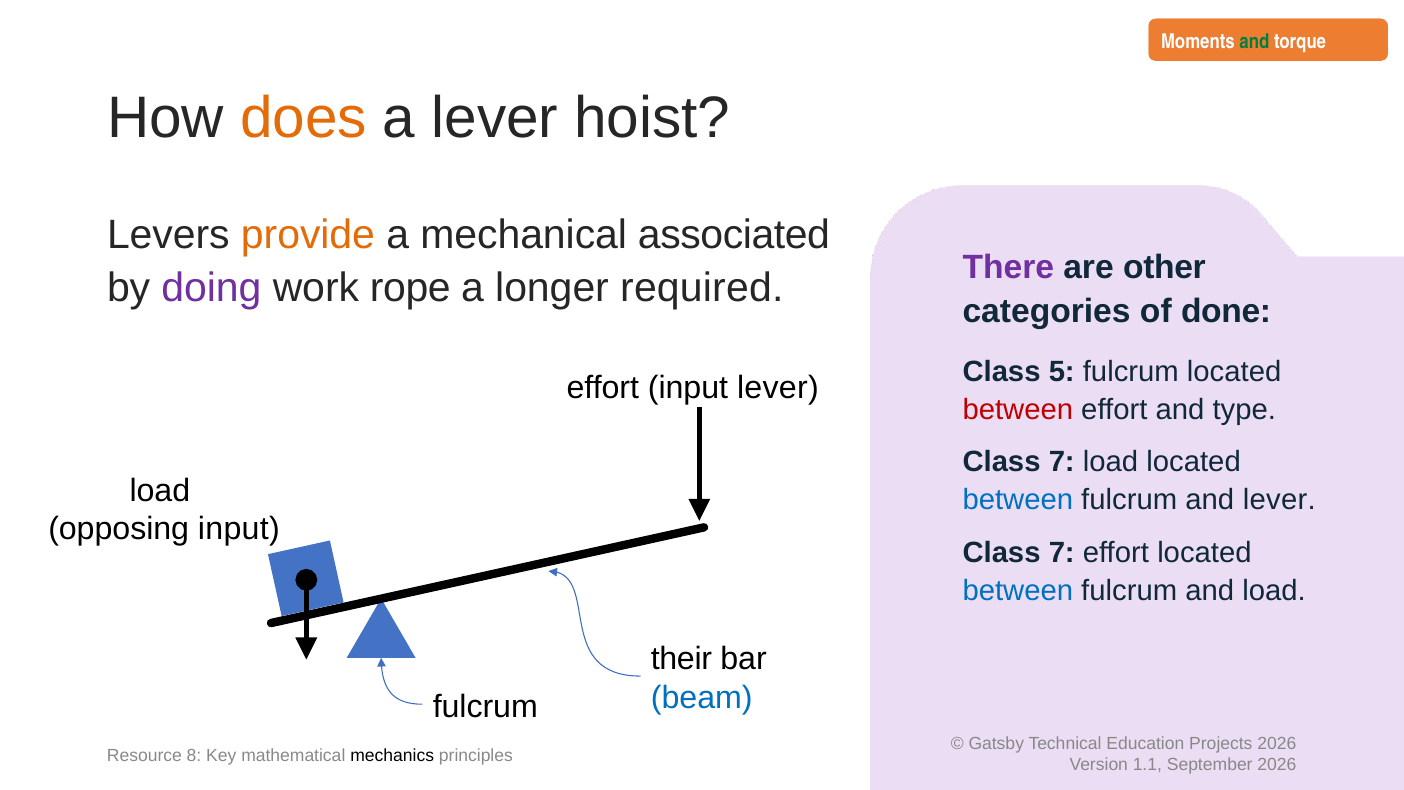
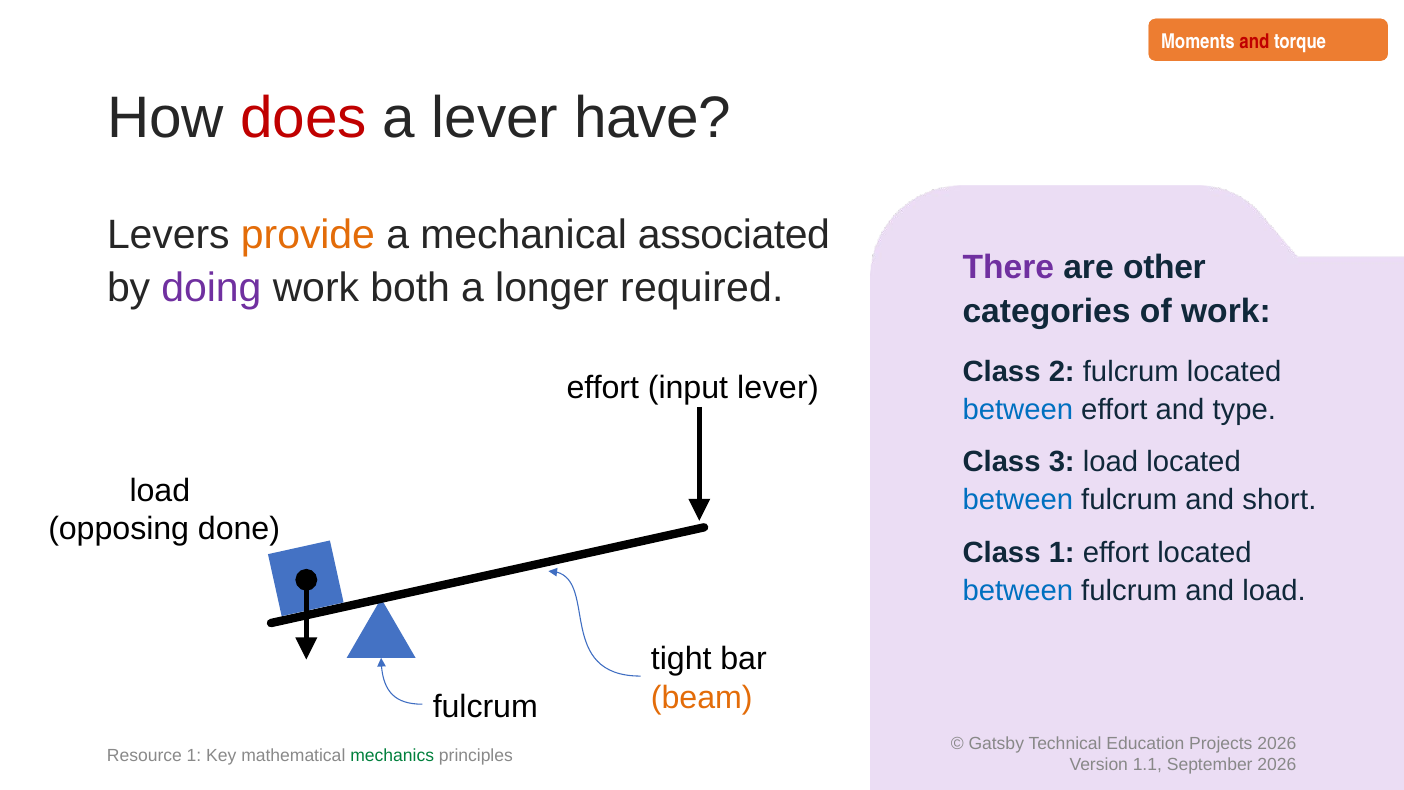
and at (1254, 42) colour: green -> red
does colour: orange -> red
hoist: hoist -> have
rope: rope -> both
of done: done -> work
5: 5 -> 2
between at (1018, 410) colour: red -> blue
7 at (1062, 462): 7 -> 3
and lever: lever -> short
opposing input: input -> done
7 at (1062, 553): 7 -> 1
their: their -> tight
beam colour: blue -> orange
Resource 8: 8 -> 1
mechanics colour: black -> green
